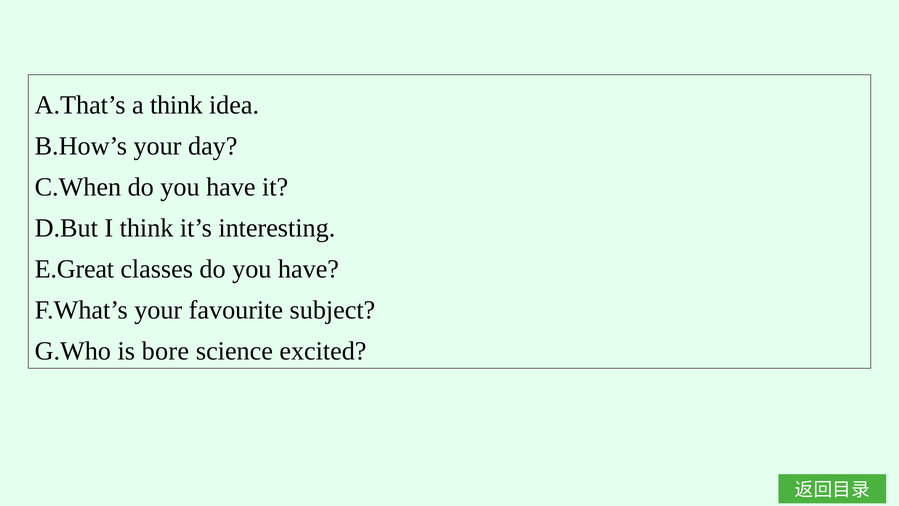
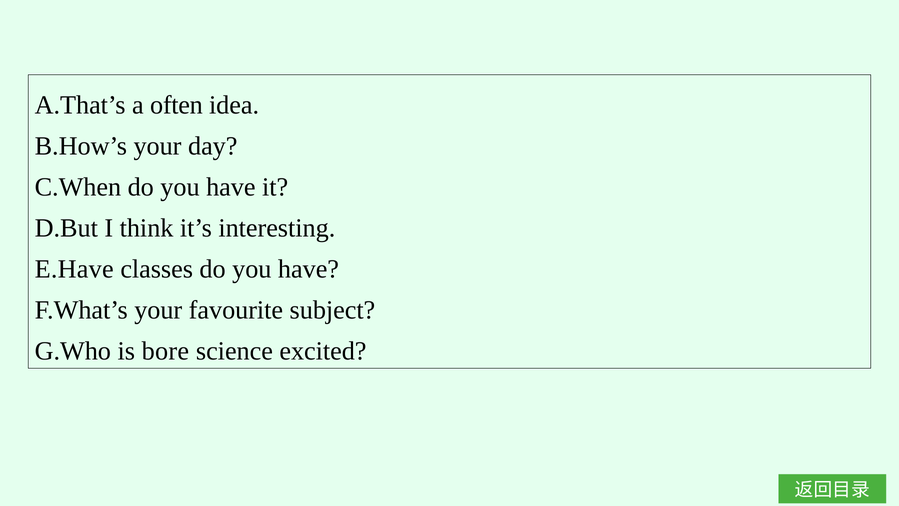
a think: think -> often
E.Great: E.Great -> E.Have
